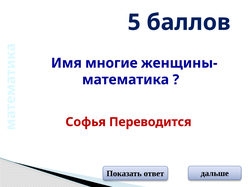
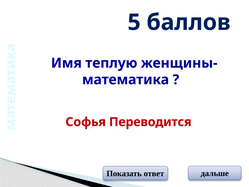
многие: многие -> теплую
